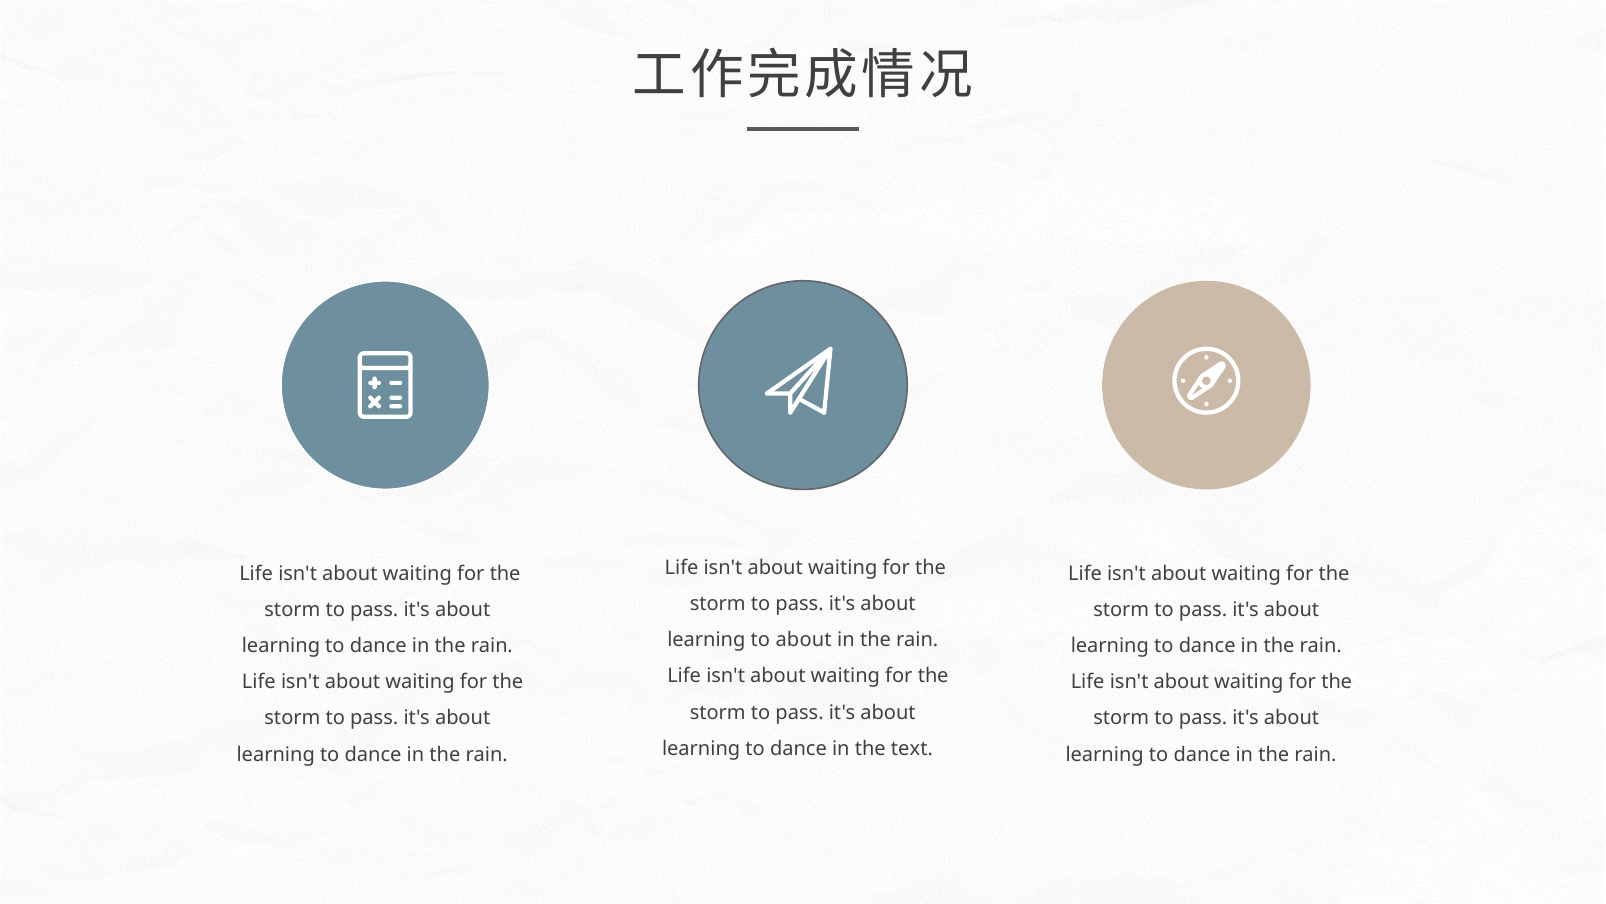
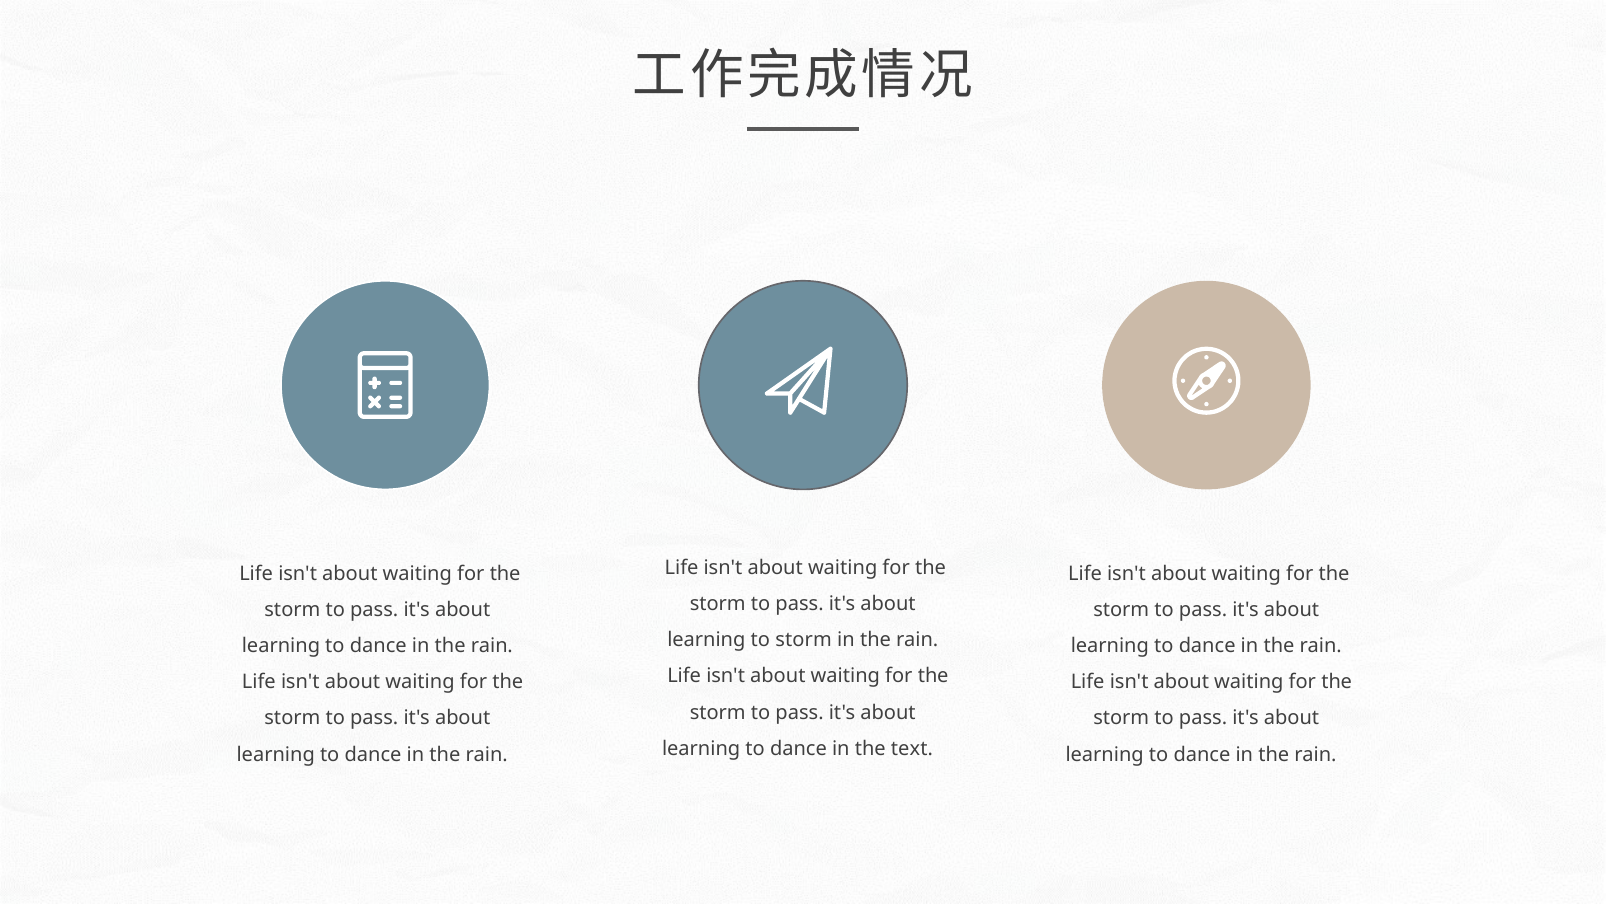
to about: about -> storm
